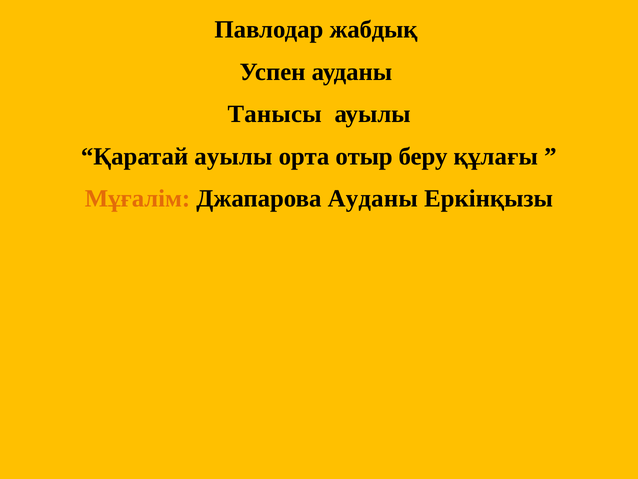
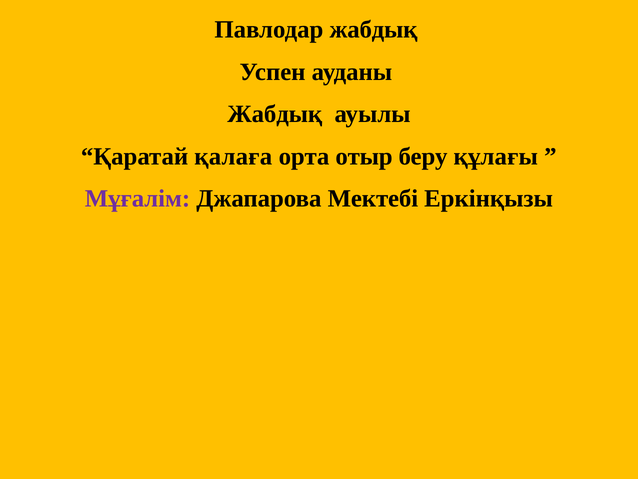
Танысы at (275, 114): Танысы -> Жабдық
Қаратай ауылы: ауылы -> қалаға
Мұғалім colour: orange -> purple
Джапарова Ауданы: Ауданы -> Мектебі
